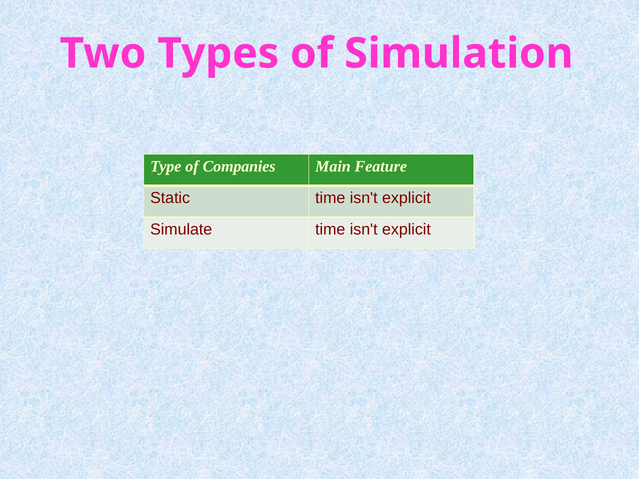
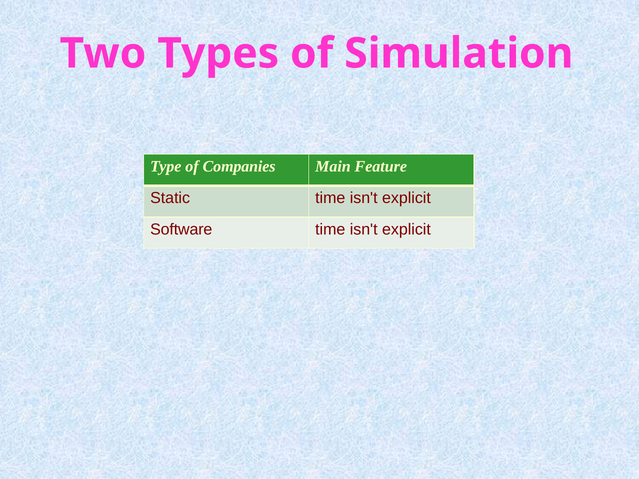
Simulate: Simulate -> Software
